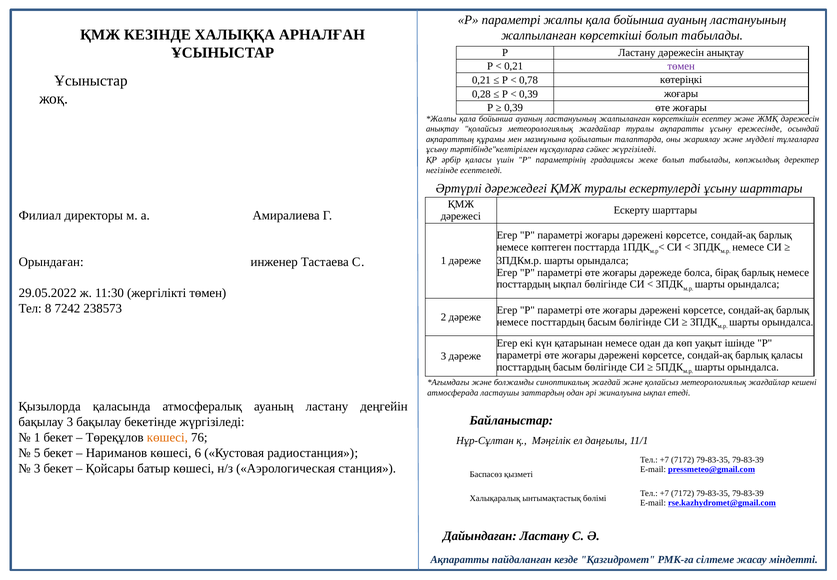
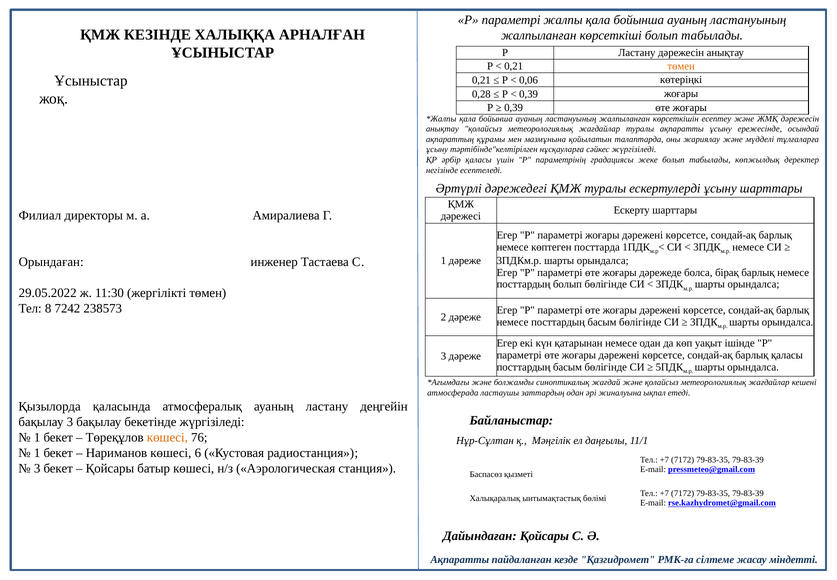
төмен at (681, 66) colour: purple -> orange
0,78: 0,78 -> 0,06
посттардың ықпал: ықпал -> болып
5 at (37, 452): 5 -> 1
Дайындаған Ластану: Ластану -> Қойсары
